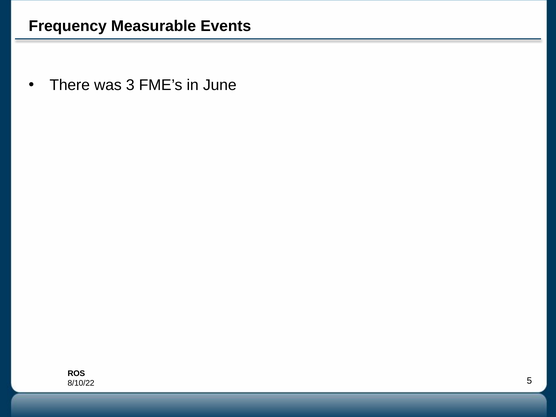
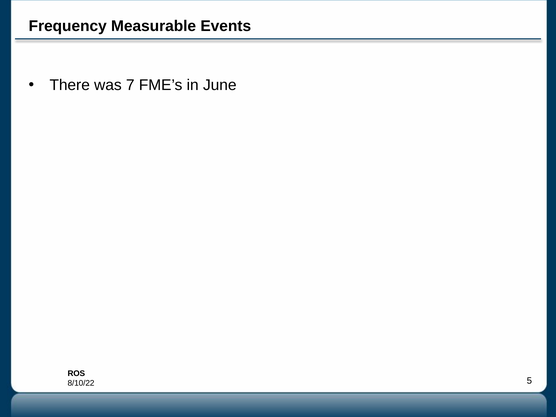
3: 3 -> 7
